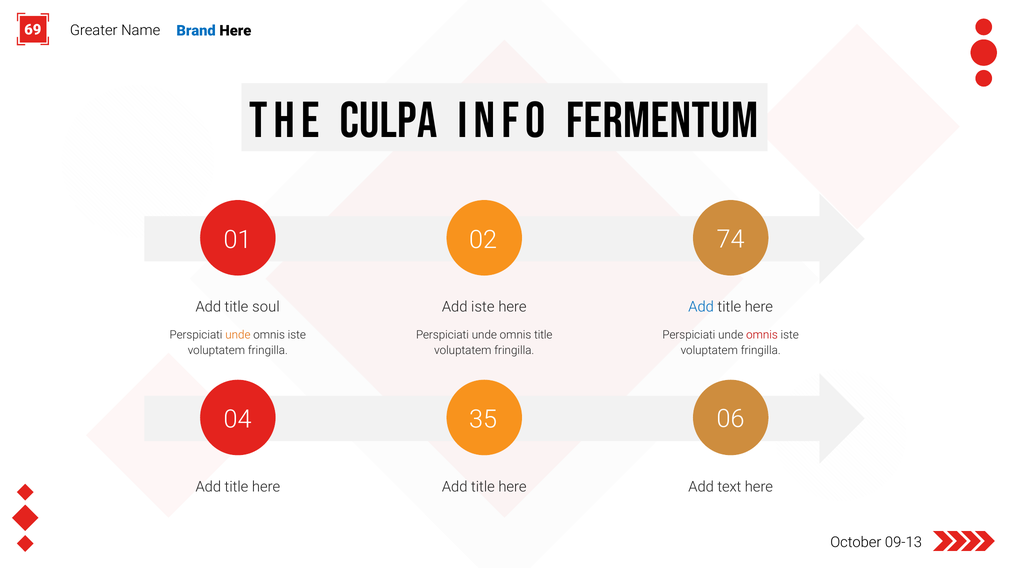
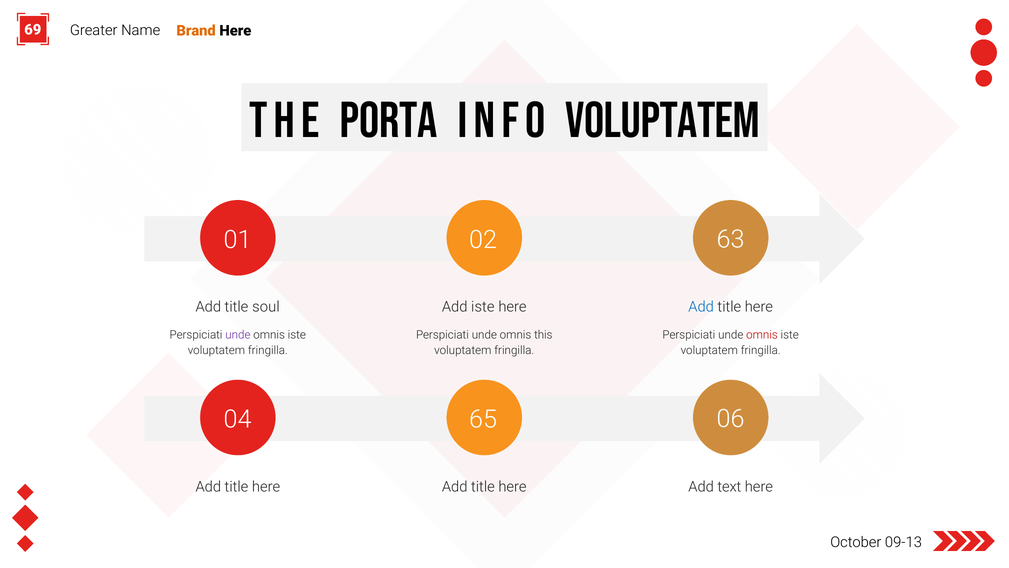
Brand colour: blue -> orange
culpa: culpa -> porta
info fermentum: fermentum -> voluptatem
74: 74 -> 63
unde at (238, 335) colour: orange -> purple
omnis title: title -> this
35: 35 -> 65
